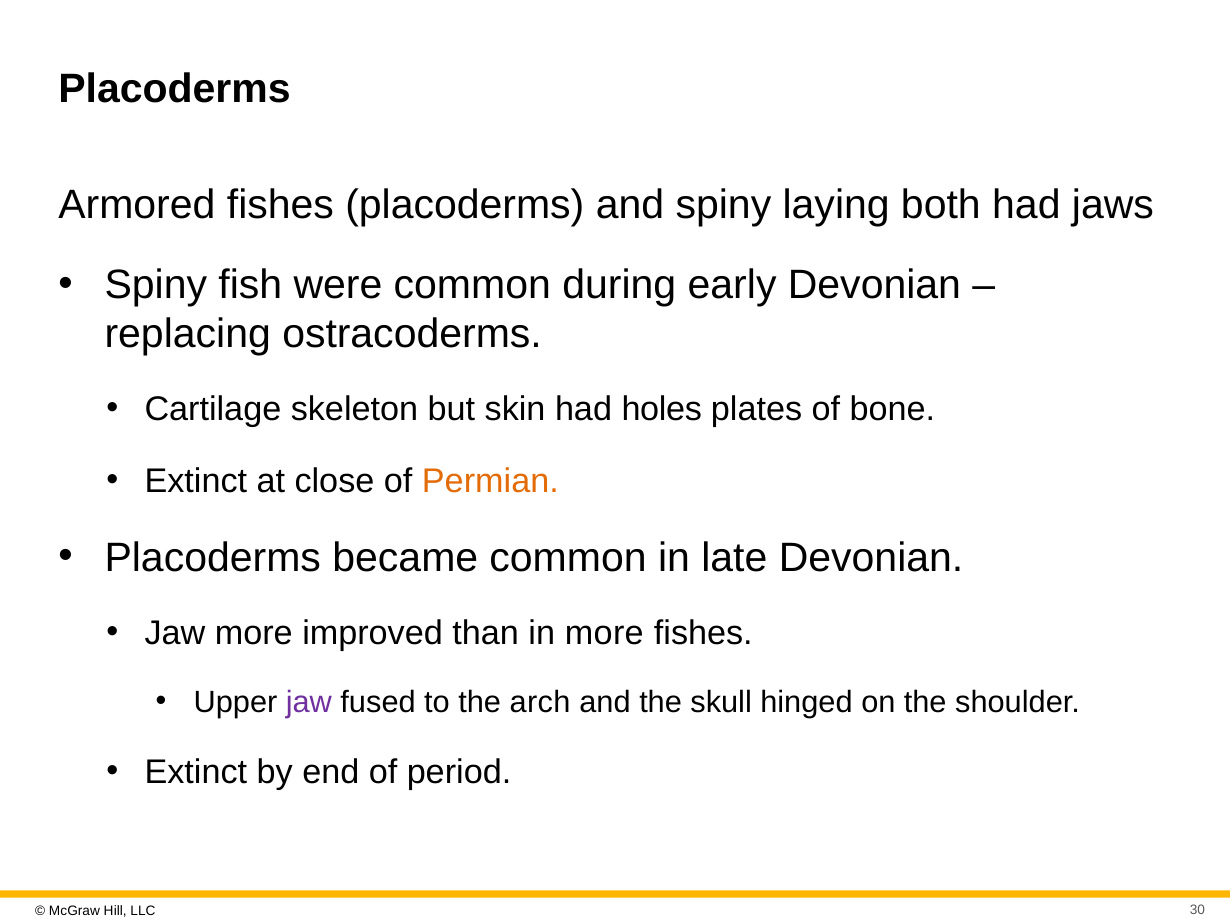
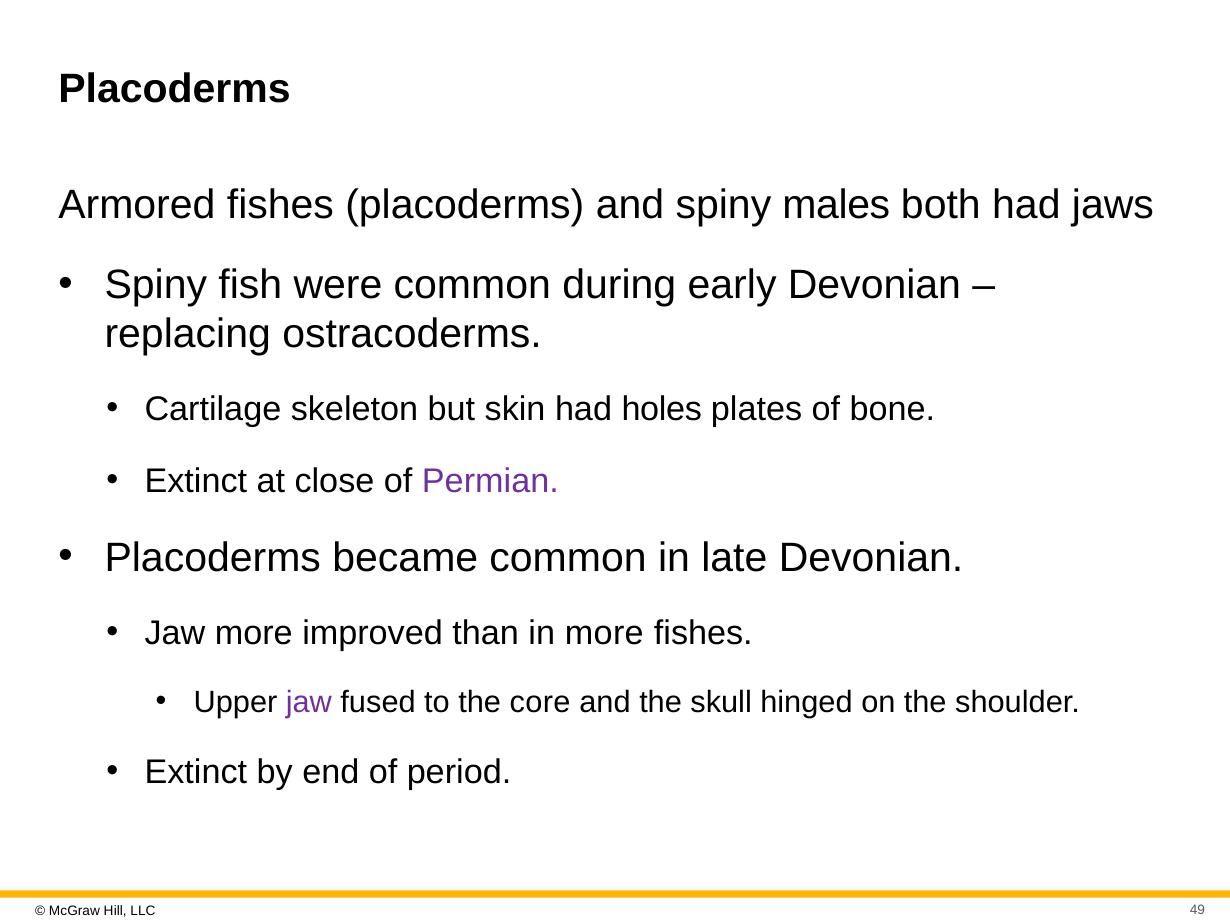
laying: laying -> males
Permian colour: orange -> purple
arch: arch -> core
30: 30 -> 49
